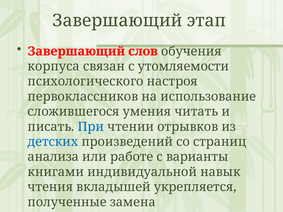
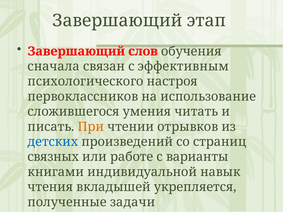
корпуса: корпуса -> сначала
утомляемости: утомляемости -> эффективным
При colour: blue -> orange
анализа: анализа -> связных
замена: замена -> задачи
